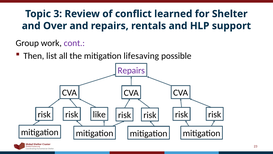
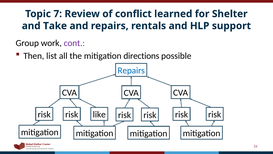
3: 3 -> 7
Over: Over -> Take
lifesaving: lifesaving -> directions
Repairs at (131, 70) colour: purple -> blue
